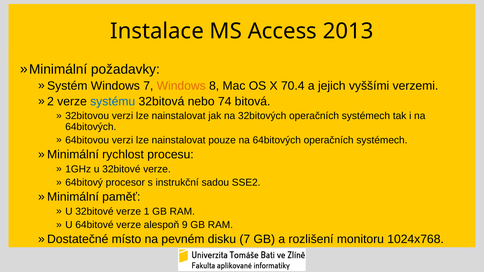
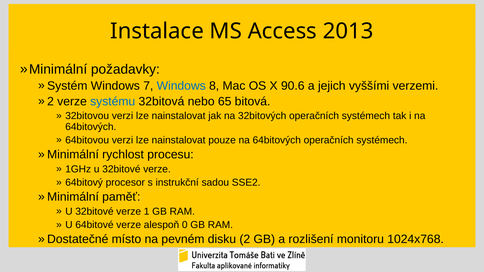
Windows at (181, 86) colour: orange -> blue
70.4: 70.4 -> 90.6
74: 74 -> 65
9: 9 -> 0
disku 7: 7 -> 2
